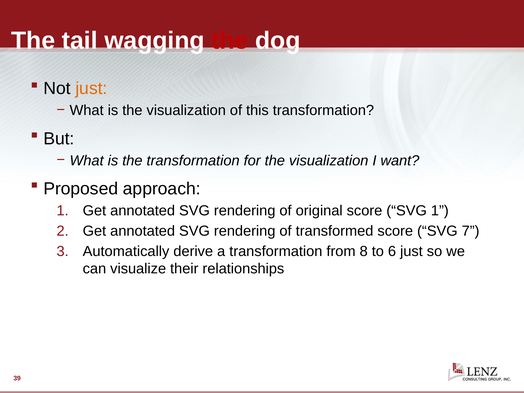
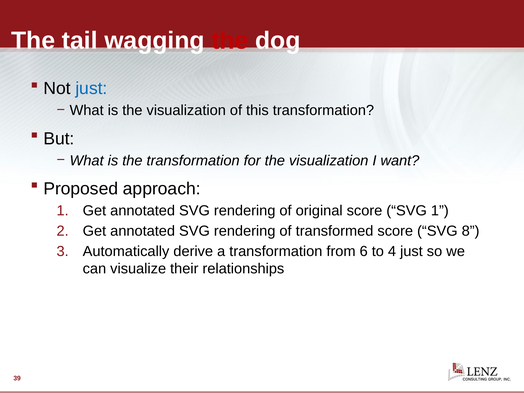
just at (91, 89) colour: orange -> blue
7: 7 -> 8
8: 8 -> 6
6: 6 -> 4
